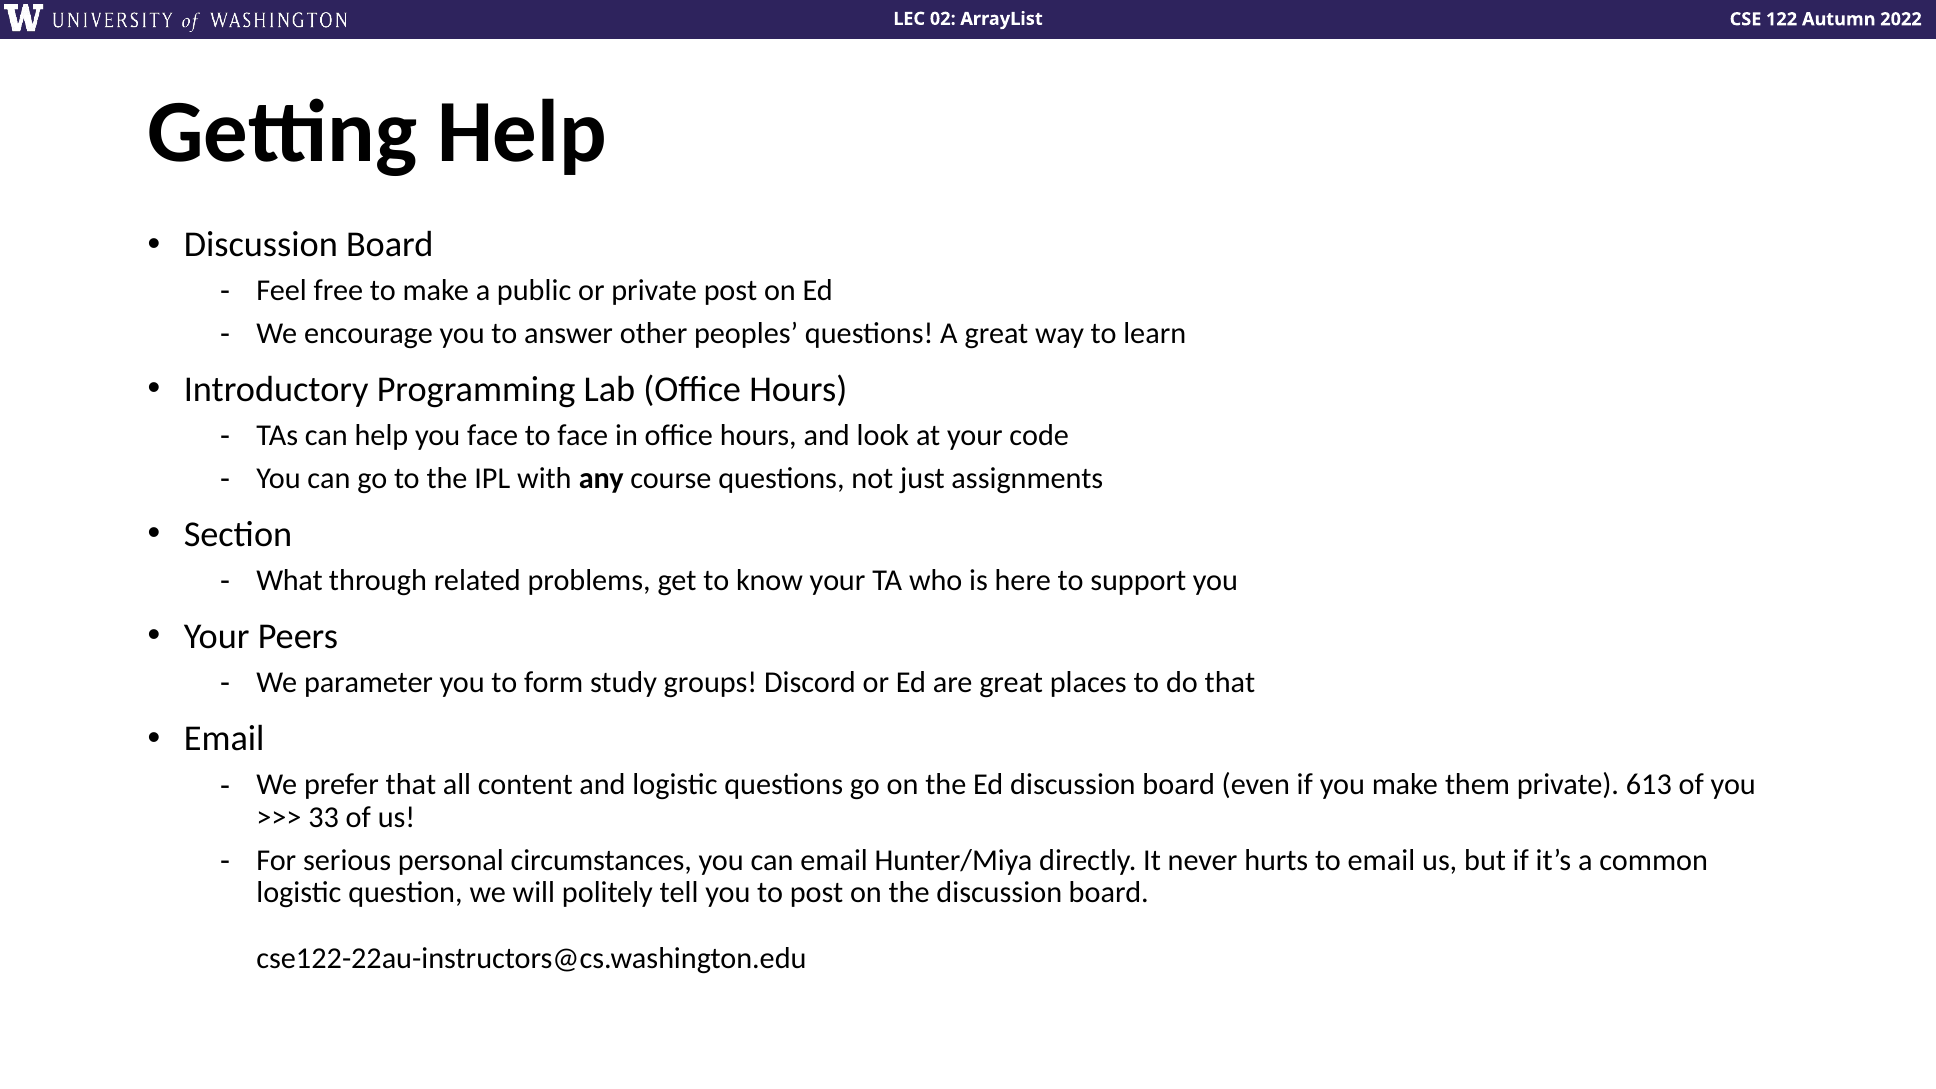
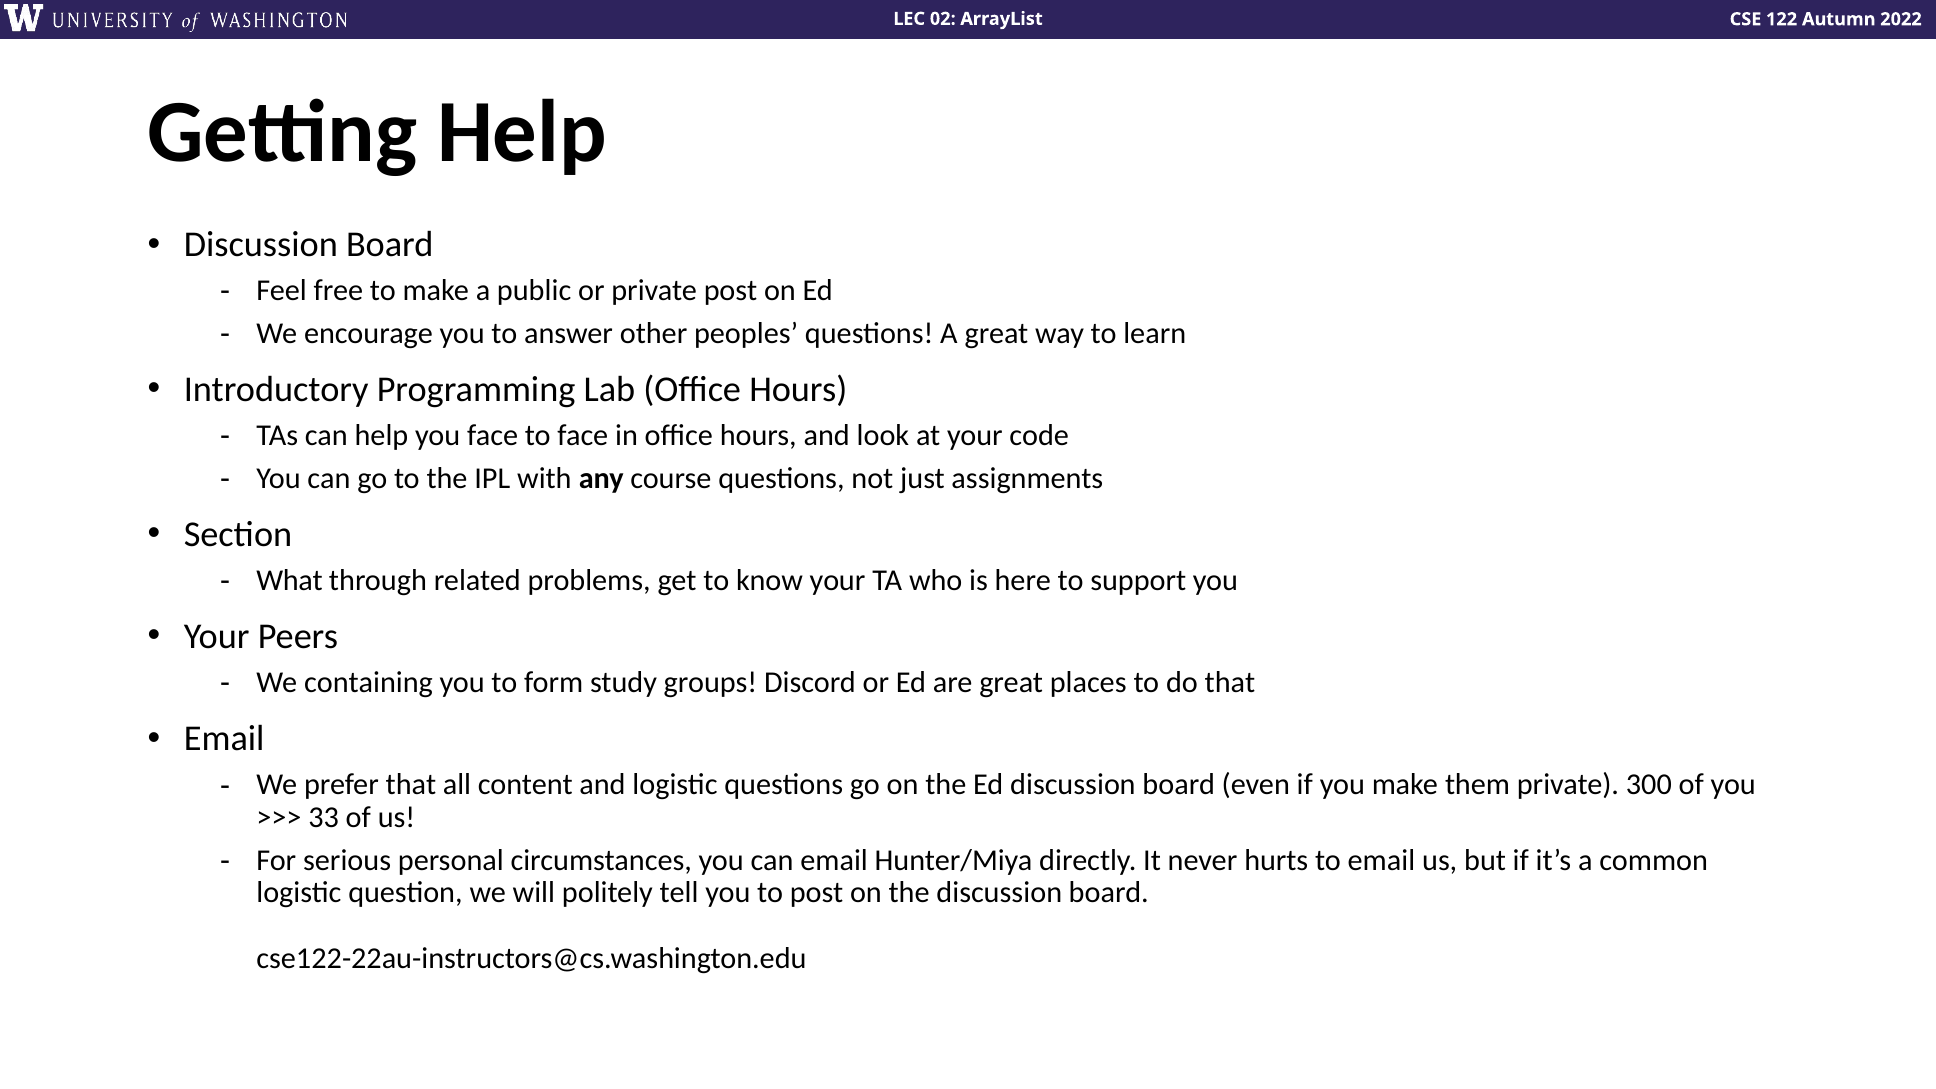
parameter: parameter -> containing
613: 613 -> 300
